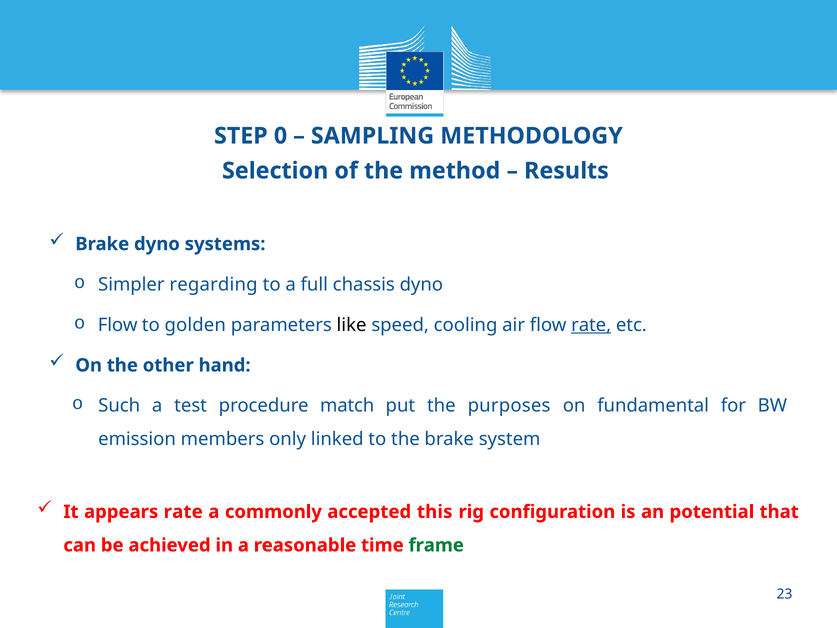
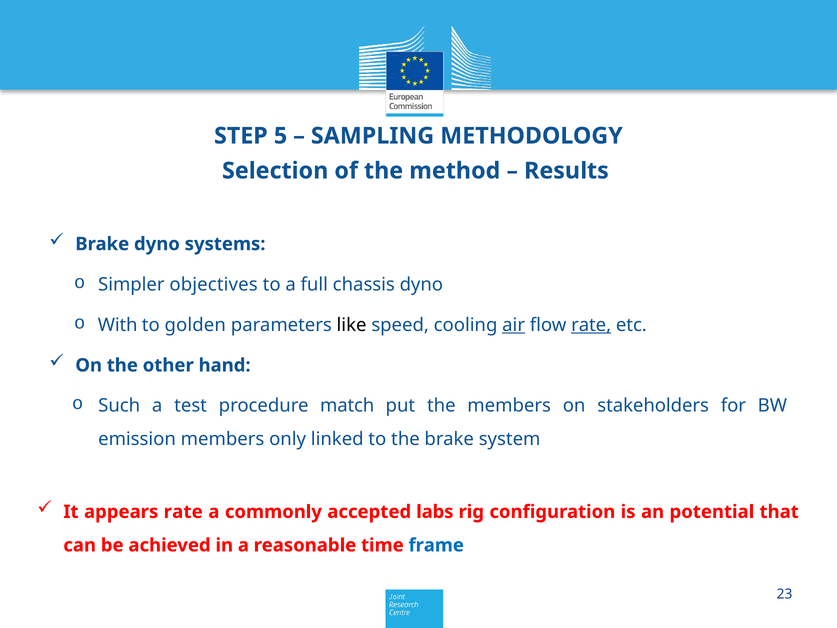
0: 0 -> 5
regarding: regarding -> objectives
Flow at (118, 325): Flow -> With
air underline: none -> present
the purposes: purposes -> members
fundamental: fundamental -> stakeholders
this: this -> labs
frame colour: green -> blue
